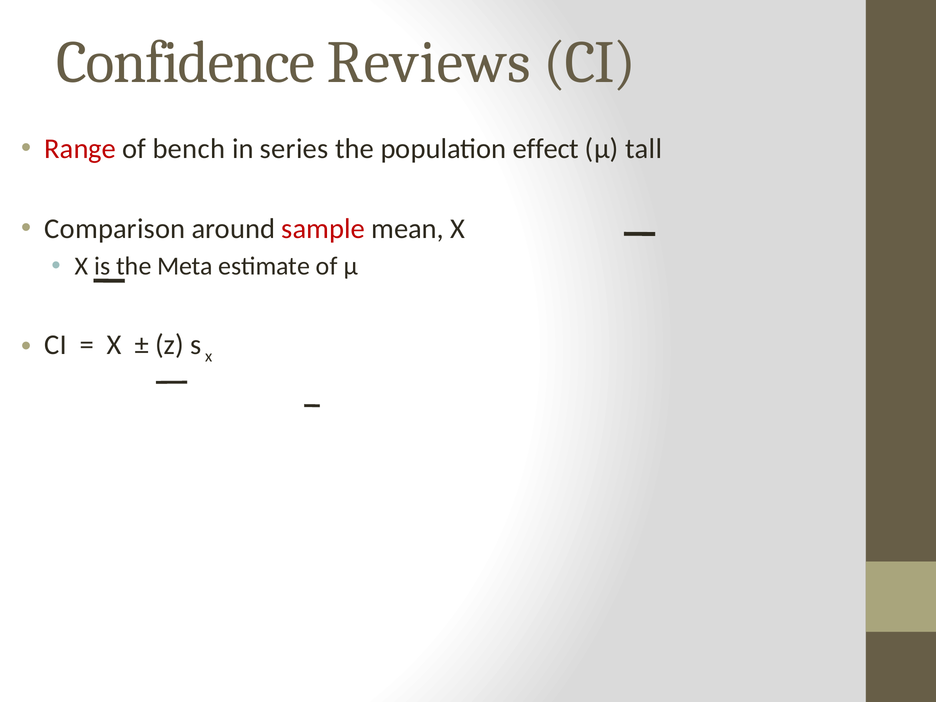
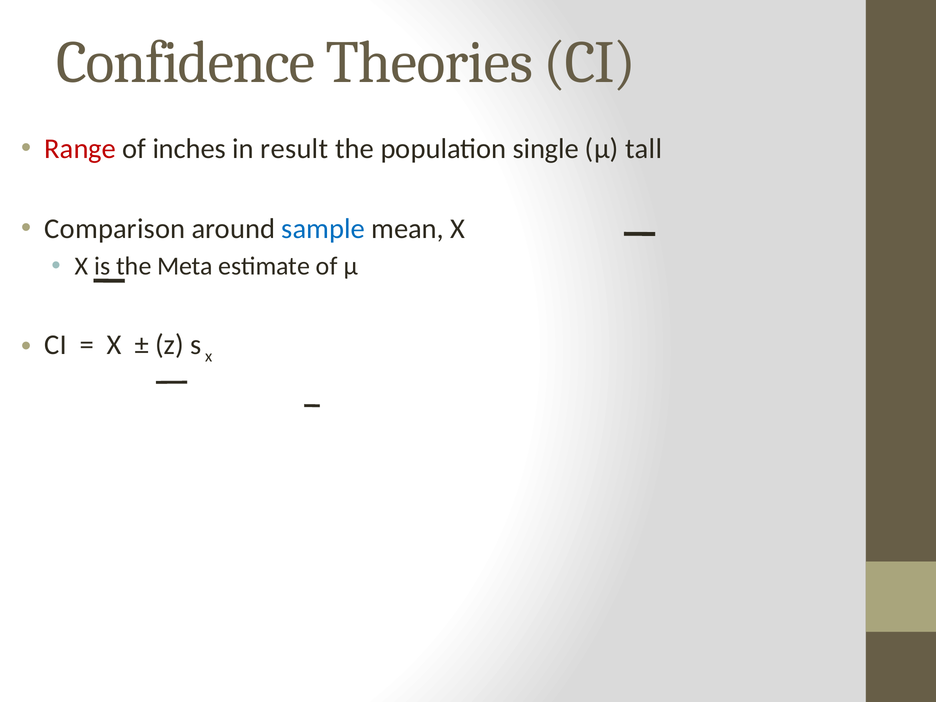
Reviews: Reviews -> Theories
bench: bench -> inches
series: series -> result
effect: effect -> single
sample colour: red -> blue
